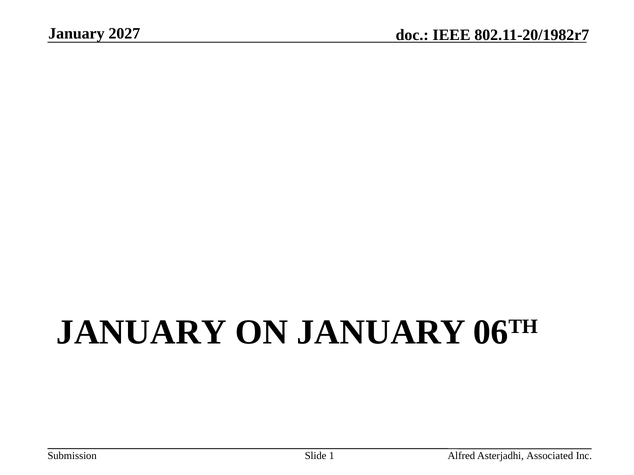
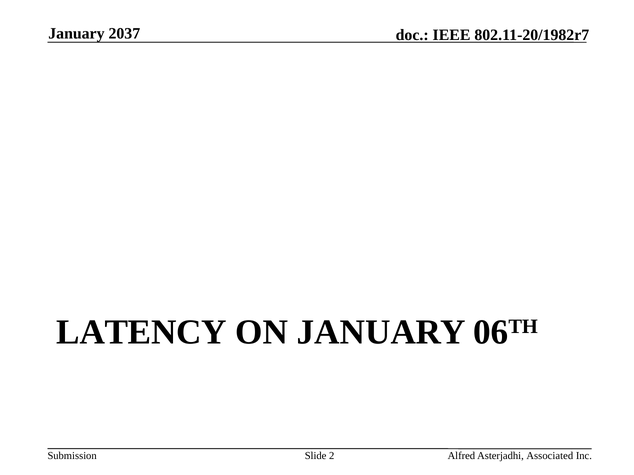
2027: 2027 -> 2037
JANUARY at (141, 332): JANUARY -> LATENCY
1: 1 -> 2
